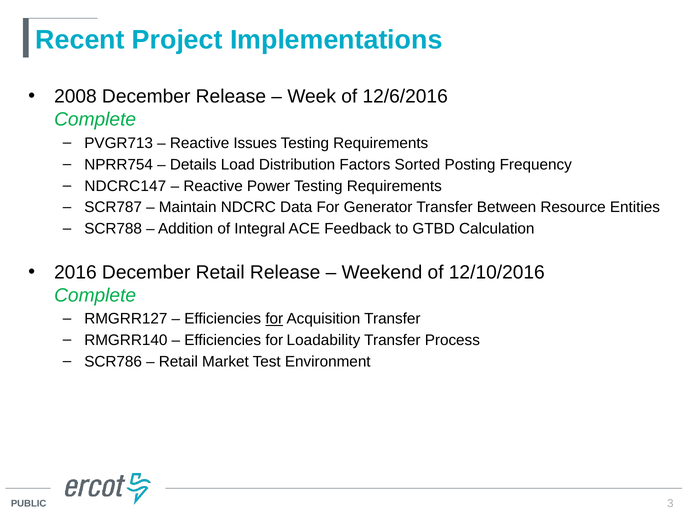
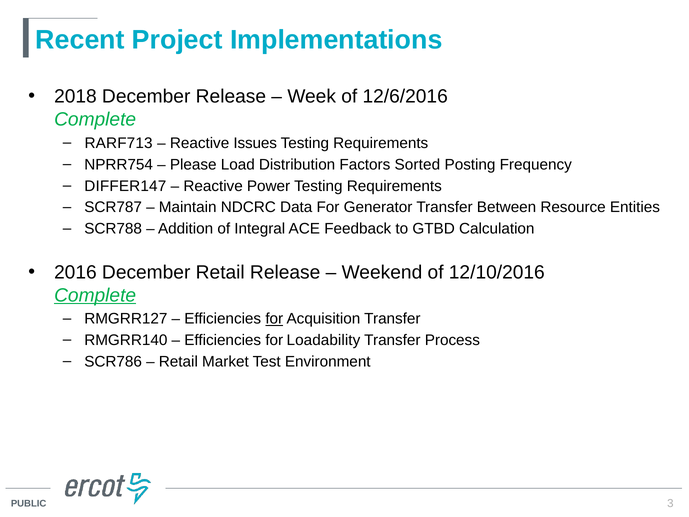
2008: 2008 -> 2018
PVGR713: PVGR713 -> RARF713
Details: Details -> Please
NDCRC147: NDCRC147 -> DIFFER147
Complete at (95, 295) underline: none -> present
